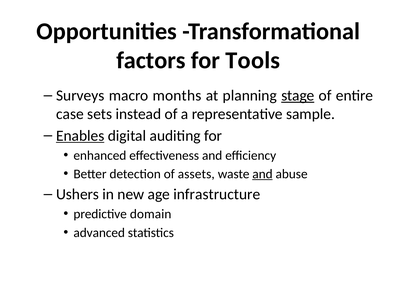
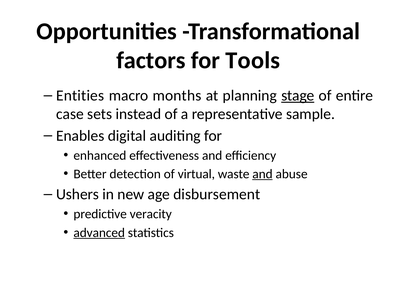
Surveys: Surveys -> Entities
Enables underline: present -> none
assets: assets -> virtual
infrastructure: infrastructure -> disbursement
domain: domain -> veracity
advanced underline: none -> present
